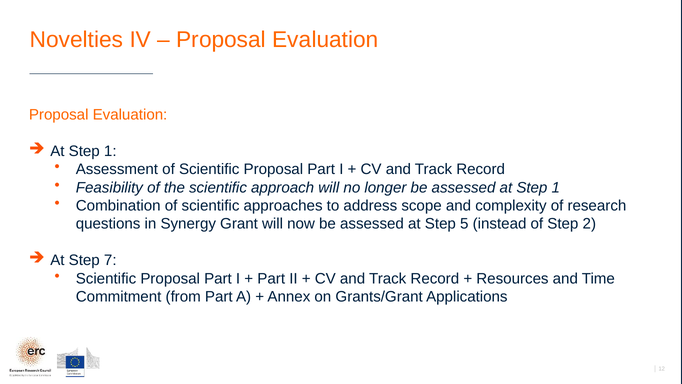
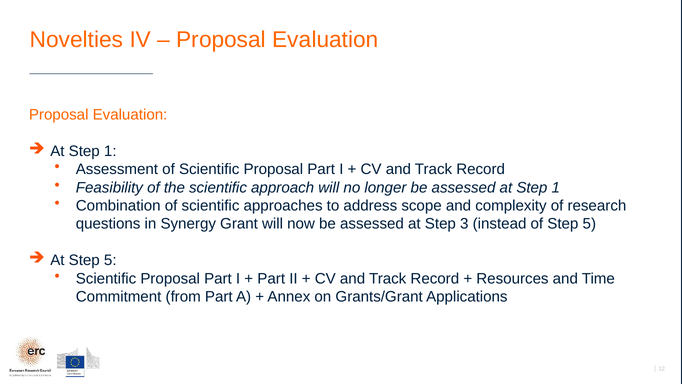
5: 5 -> 3
of Step 2: 2 -> 5
At Step 7: 7 -> 5
